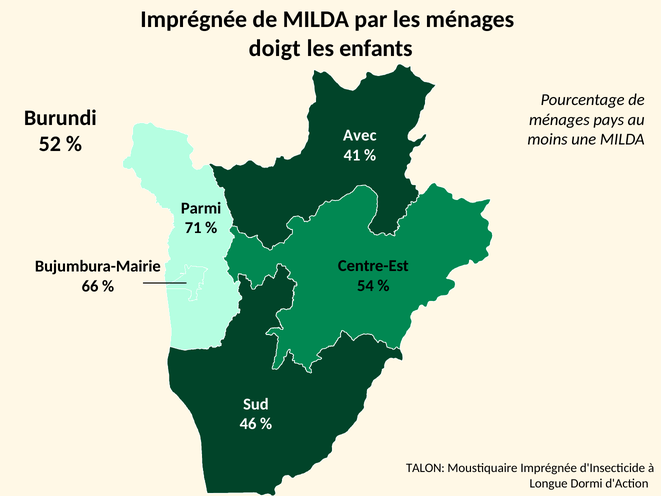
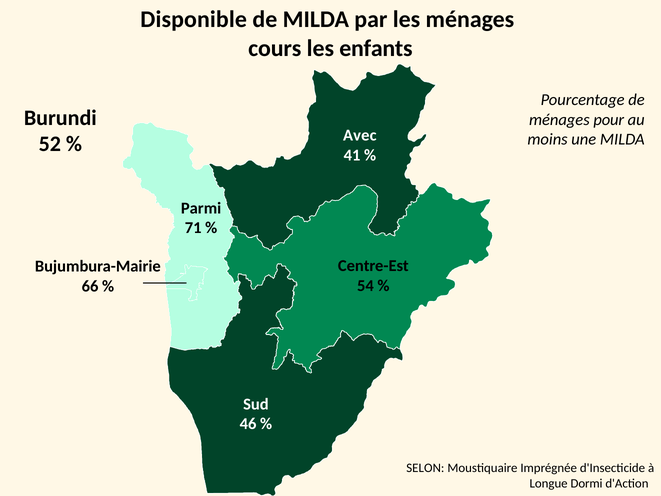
Imprégnée at (194, 20): Imprégnée -> Disponible
doigt: doigt -> cours
pays: pays -> pour
TALON: TALON -> SELON
